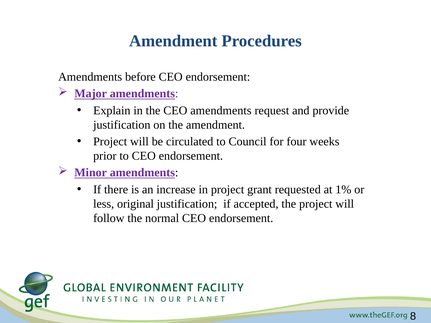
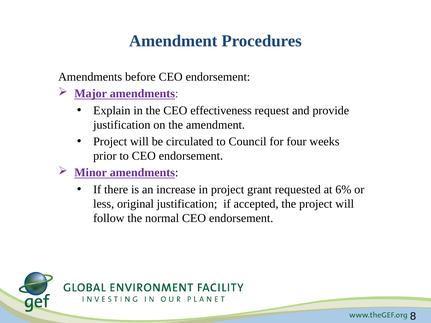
CEO amendments: amendments -> effectiveness
1%: 1% -> 6%
